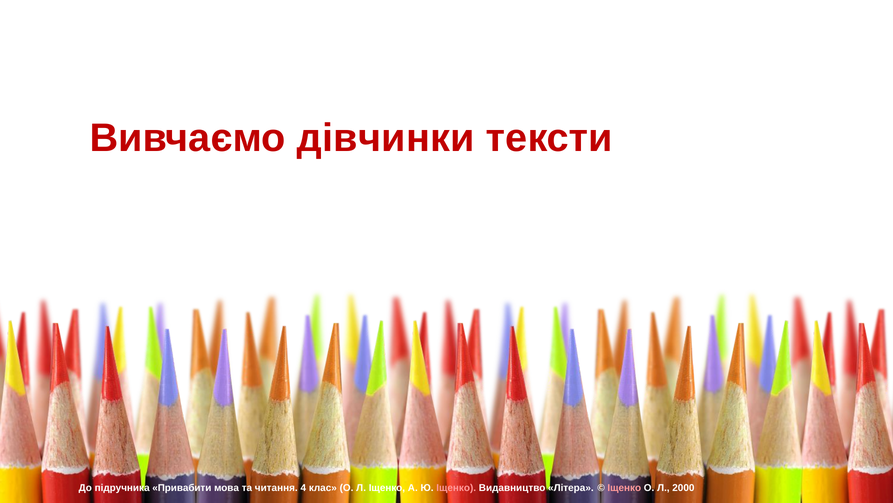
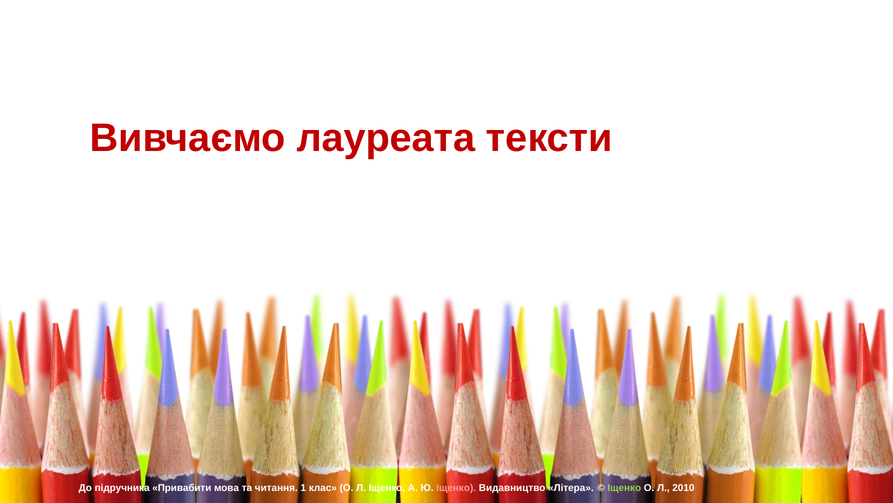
дівчинки: дівчинки -> лауреата
4: 4 -> 1
Іщенко at (624, 487) colour: pink -> light green
2000: 2000 -> 2010
